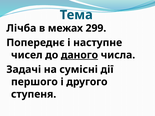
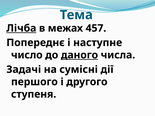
Лічба underline: none -> present
299: 299 -> 457
чисел: чисел -> число
